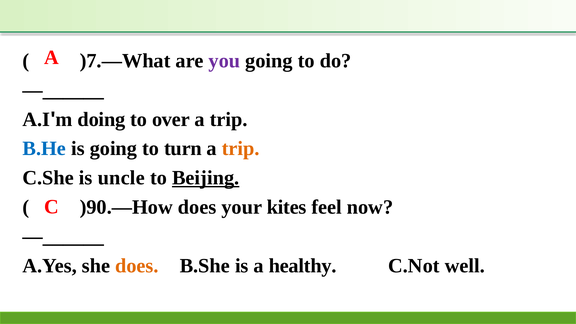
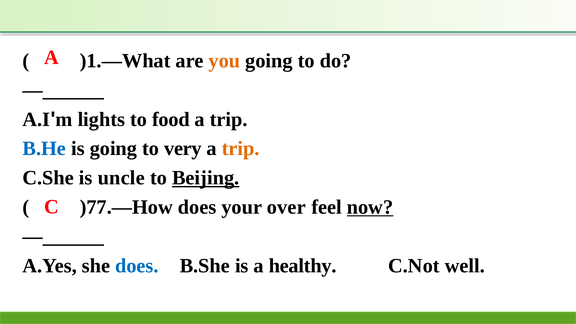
)7.—What: )7.—What -> )1.—What
you colour: purple -> orange
doing: doing -> lights
over: over -> food
turn: turn -> very
)90.—How: )90.—How -> )77.—How
kites: kites -> over
now underline: none -> present
does at (137, 266) colour: orange -> blue
